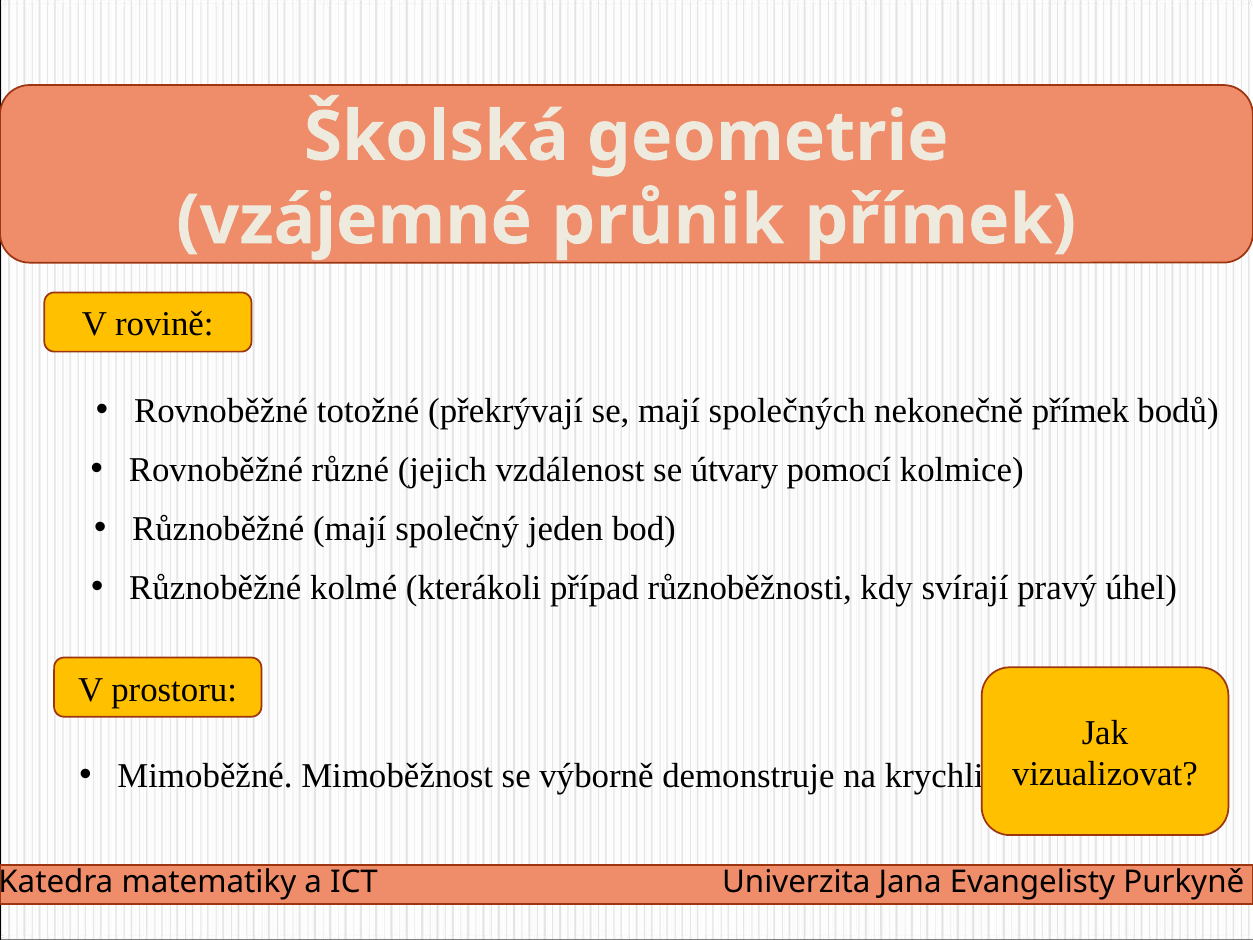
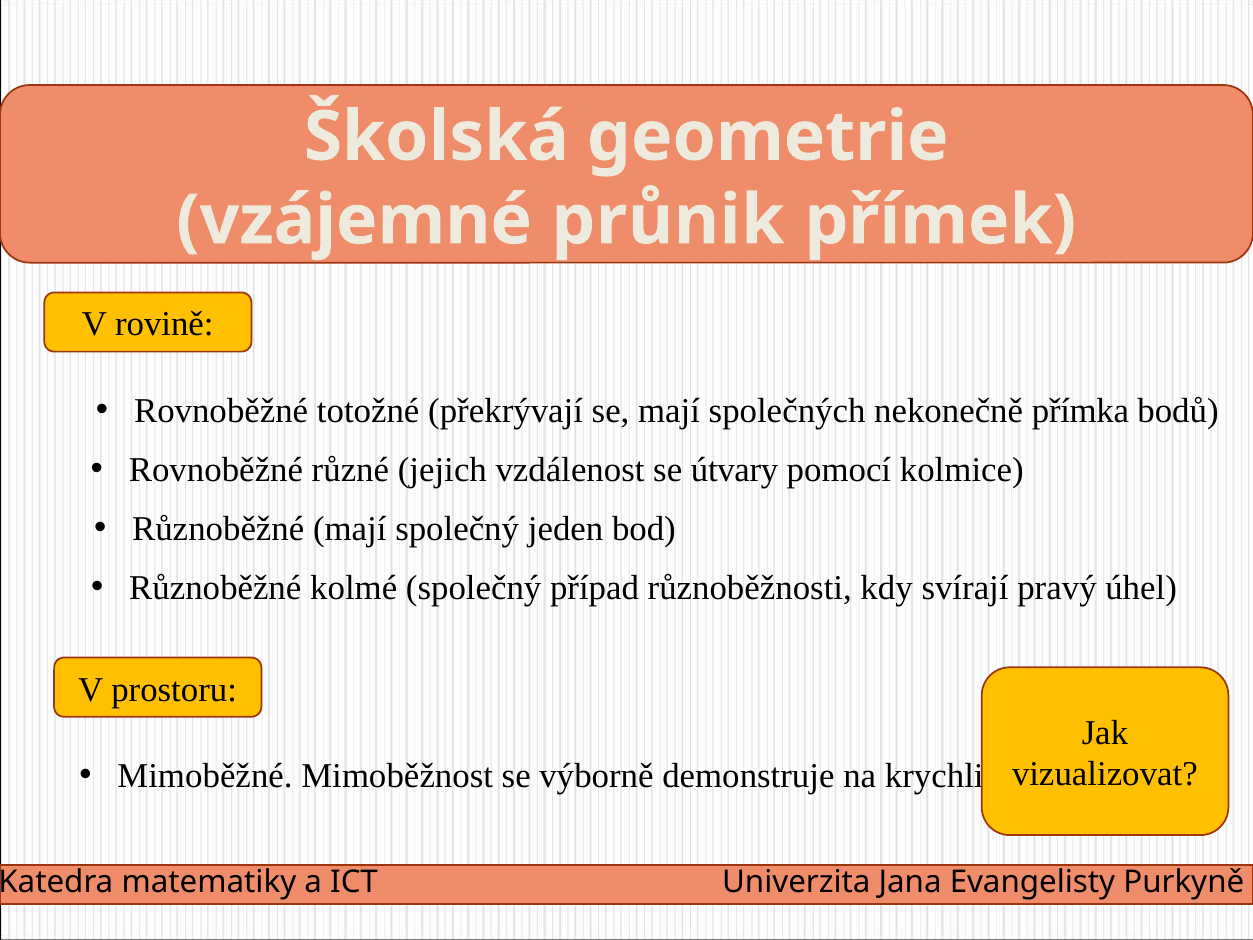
nekonečně přímek: přímek -> přímka
kolmé kterákoli: kterákoli -> společný
